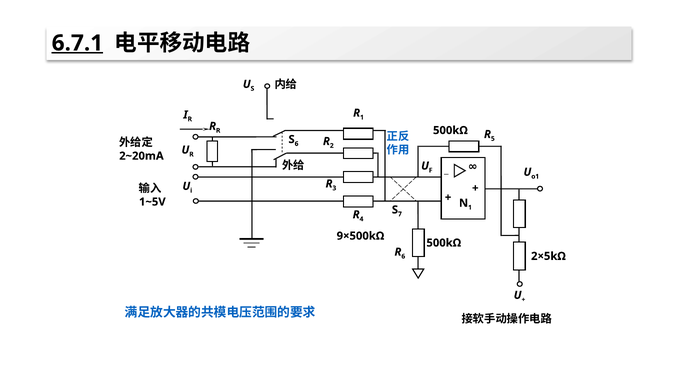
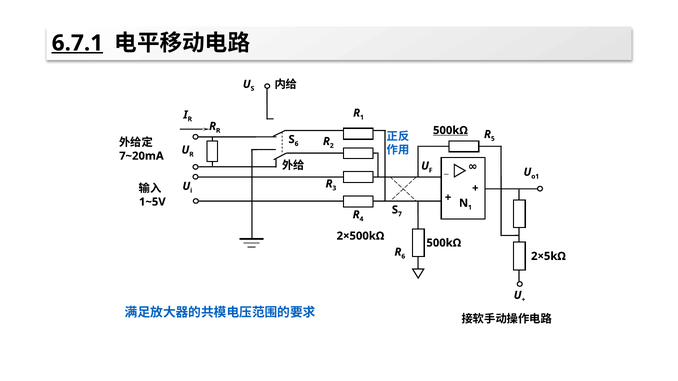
500kΩ at (450, 130) underline: none -> present
2~20mA: 2~20mA -> 7~20mA
9×500kΩ: 9×500kΩ -> 2×500kΩ
